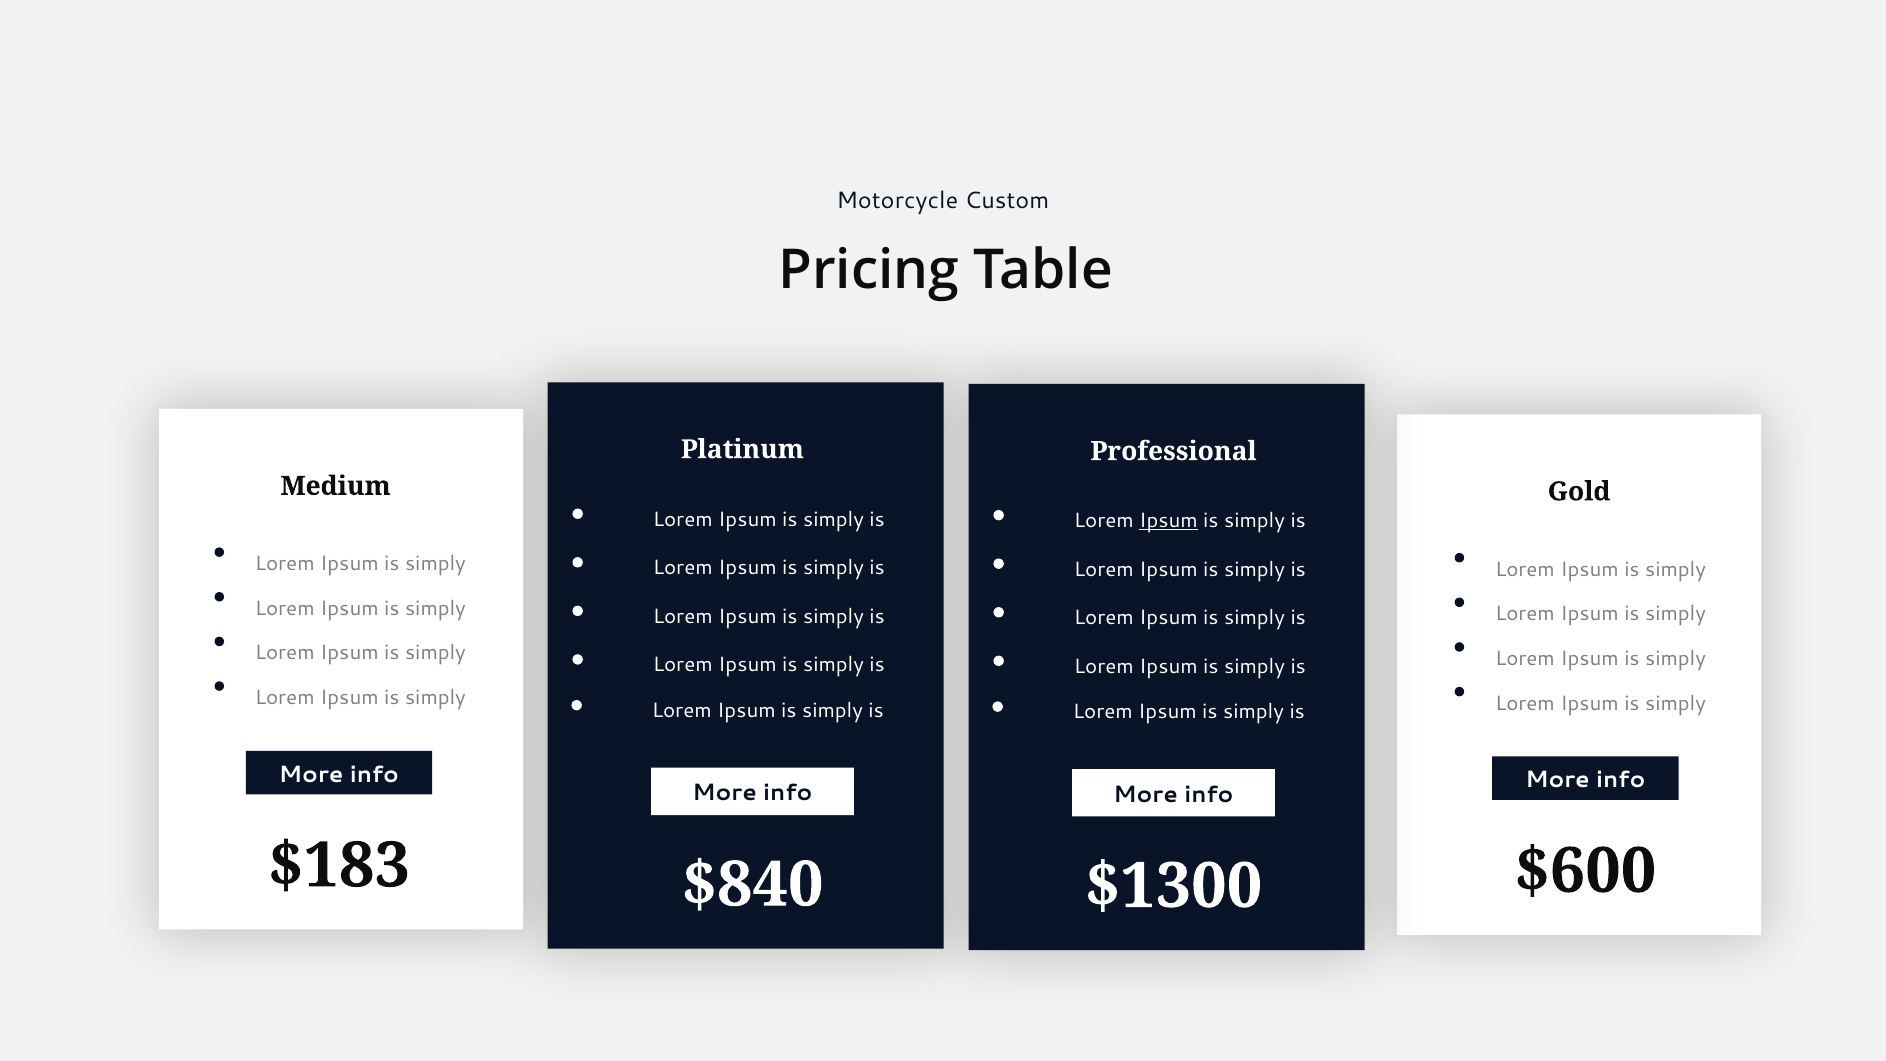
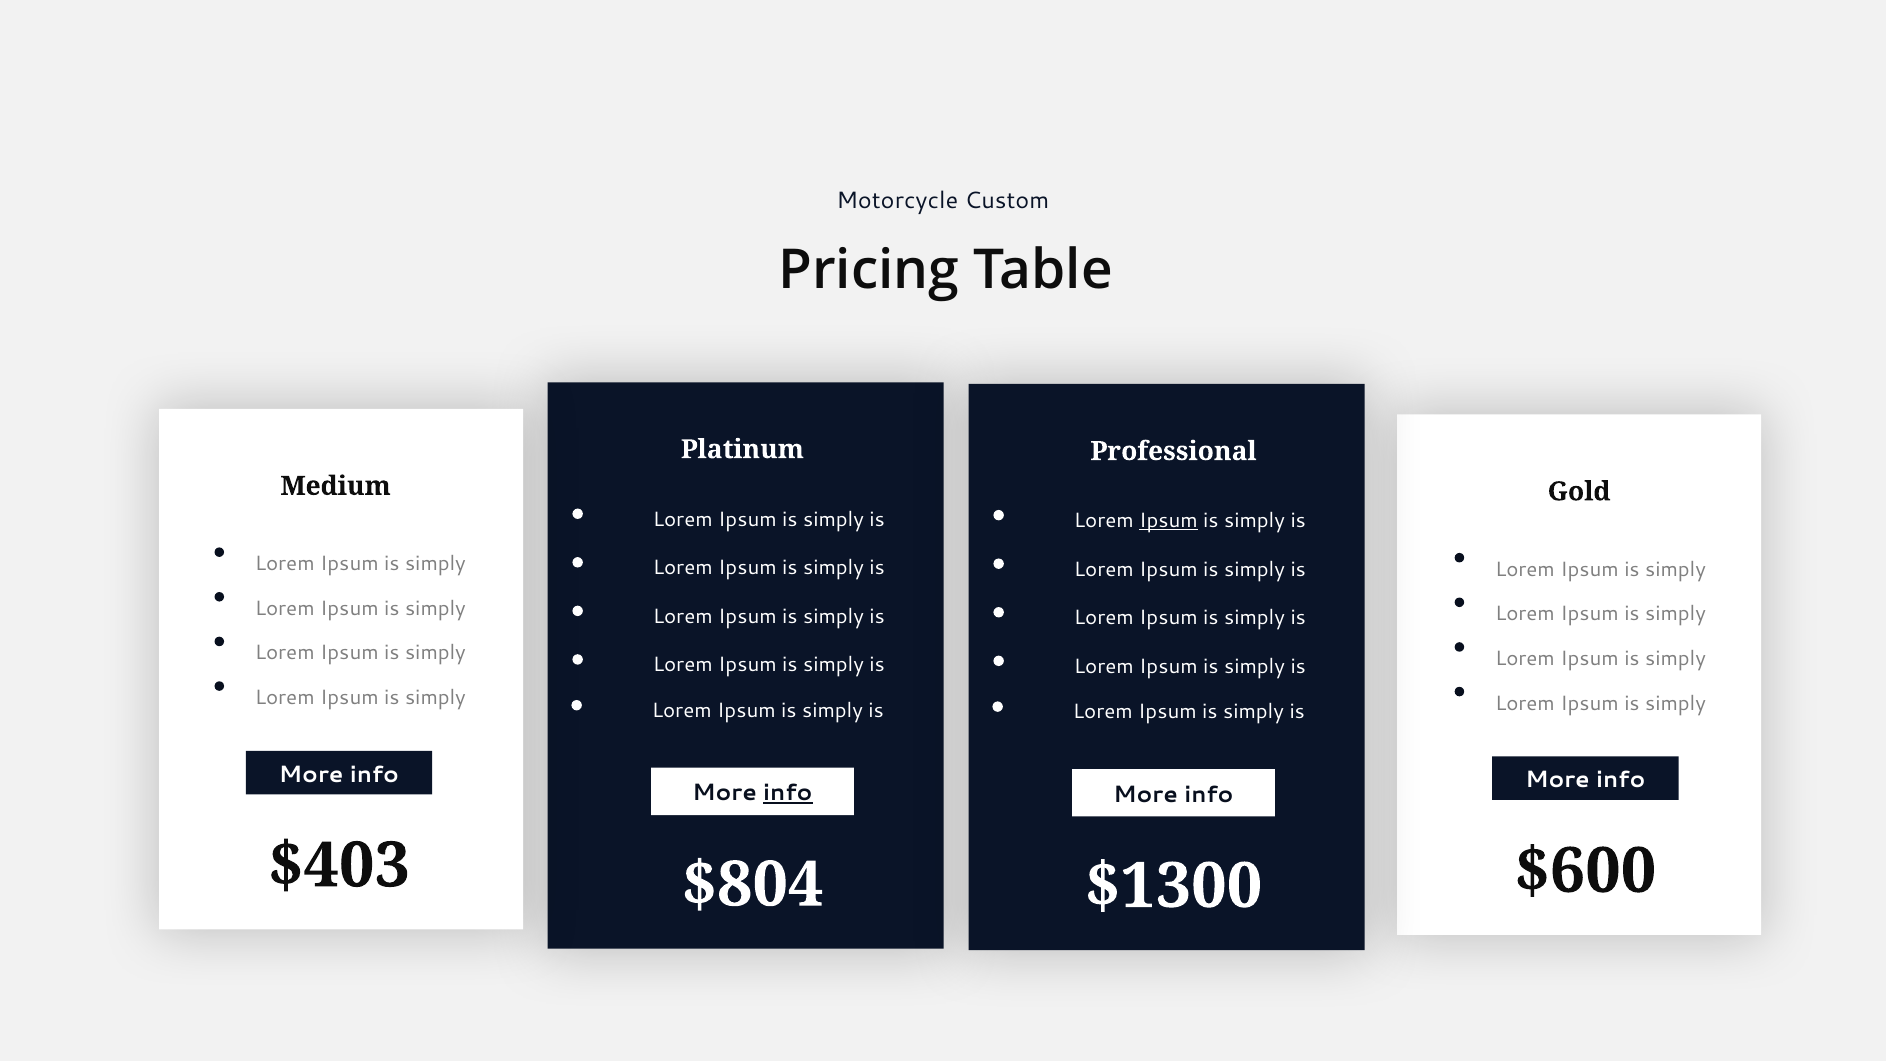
info at (788, 793) underline: none -> present
$183: $183 -> $403
$840: $840 -> $804
